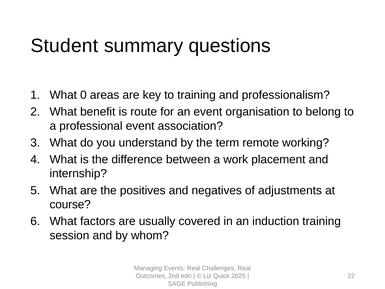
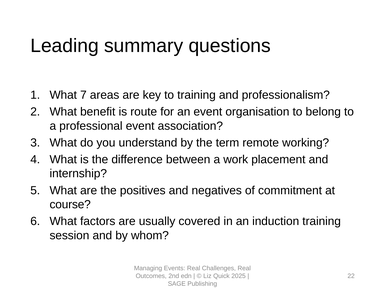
Student: Student -> Leading
0: 0 -> 7
adjustments: adjustments -> commitment
